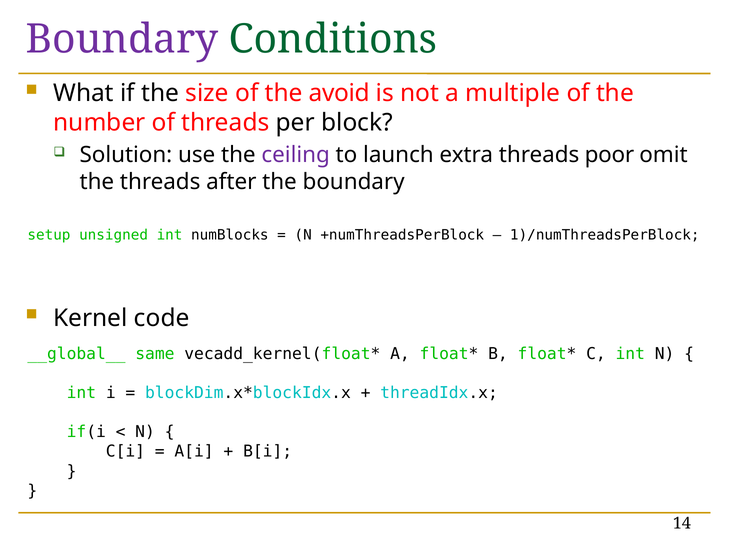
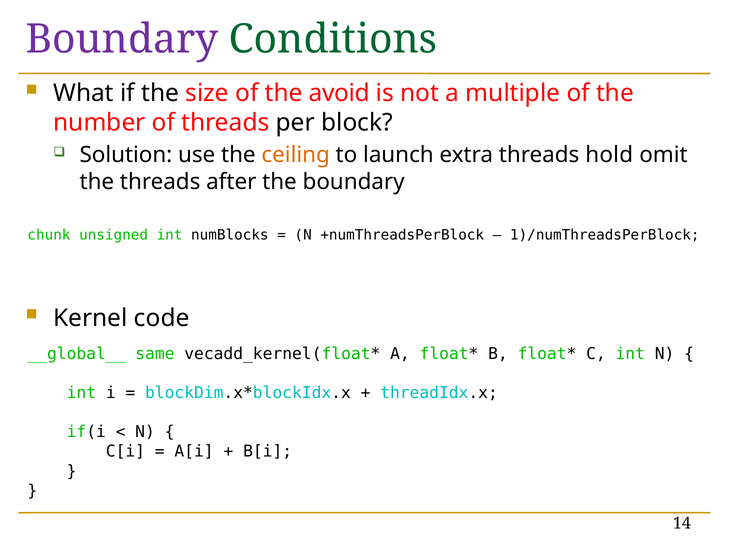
ceiling colour: purple -> orange
poor: poor -> hold
setup: setup -> chunk
